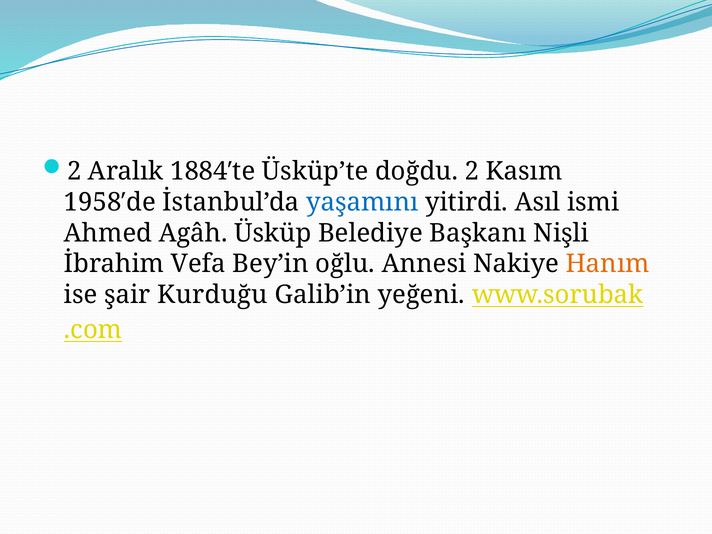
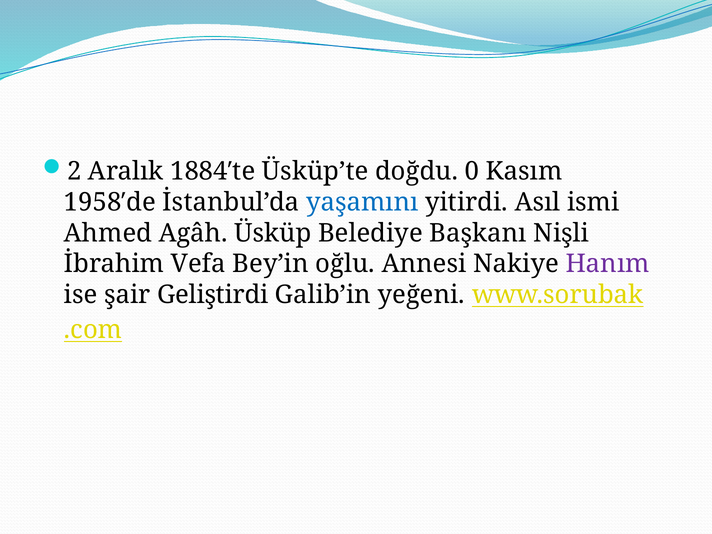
doğdu 2: 2 -> 0
Hanım colour: orange -> purple
Kurduğu: Kurduğu -> Geliştirdi
